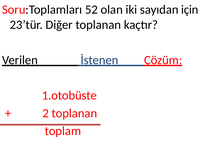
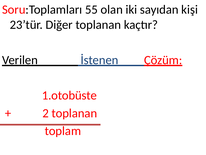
52: 52 -> 55
için: için -> kişi
